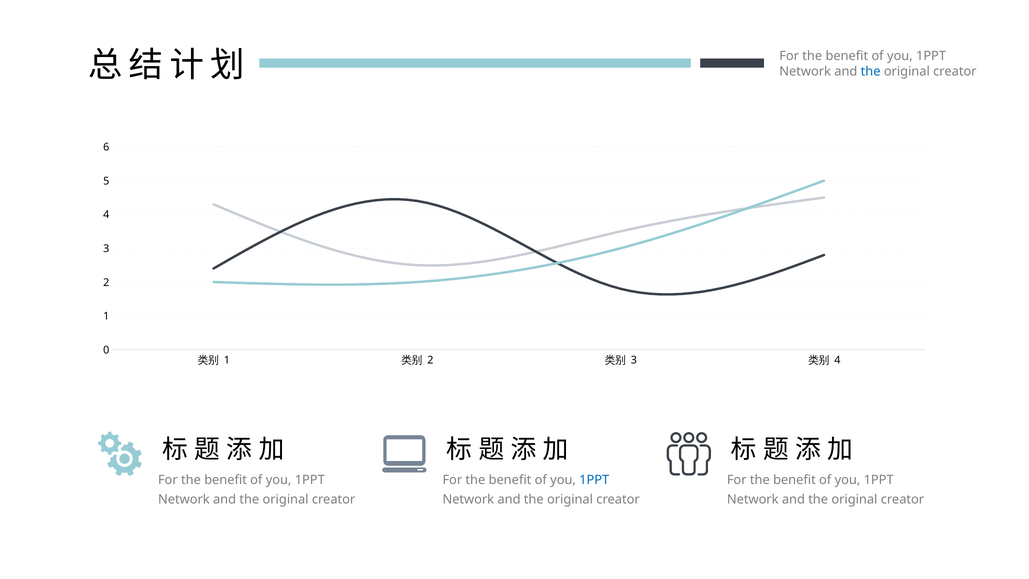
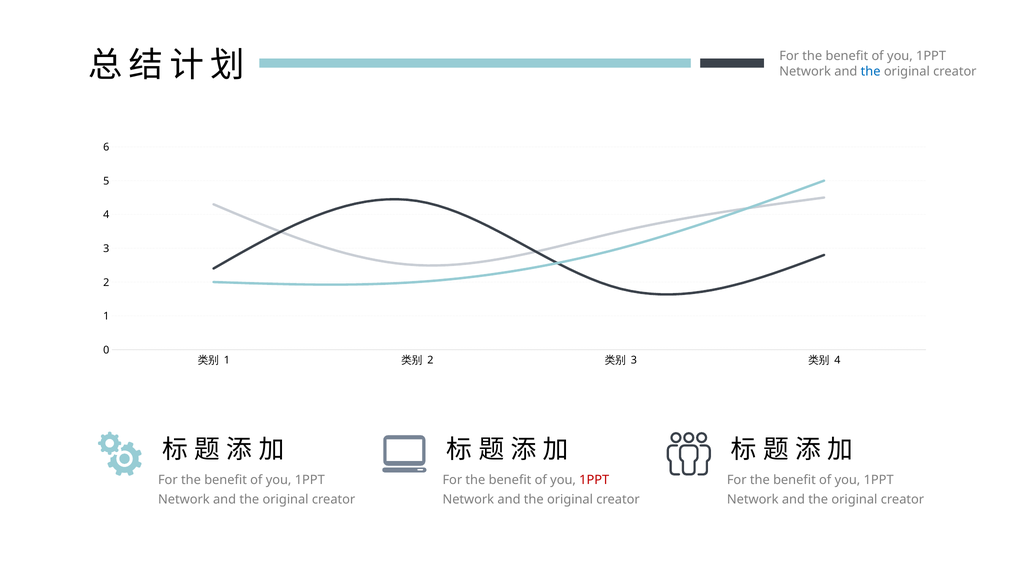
1PPT at (594, 480) colour: blue -> red
